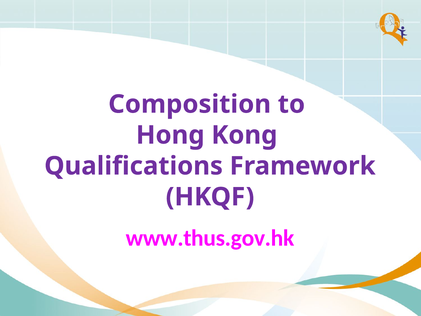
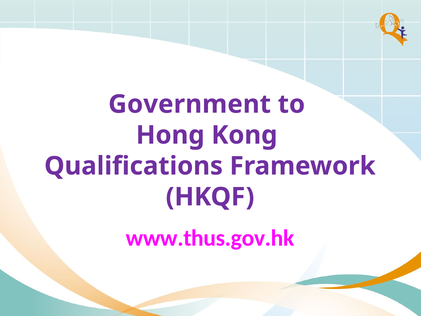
Composition: Composition -> Government
